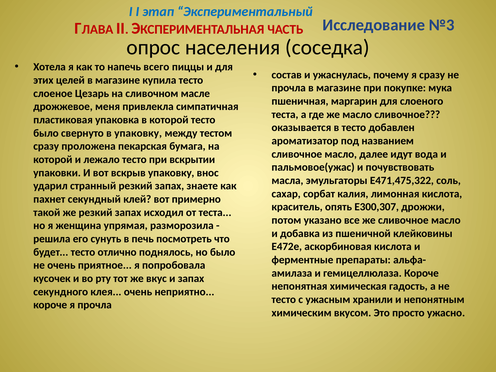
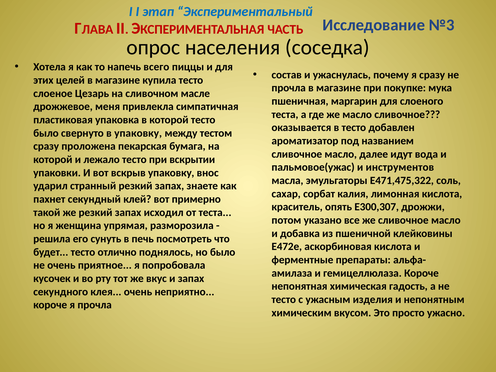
почувствовать: почувствовать -> инструментов
хранили: хранили -> изделия
